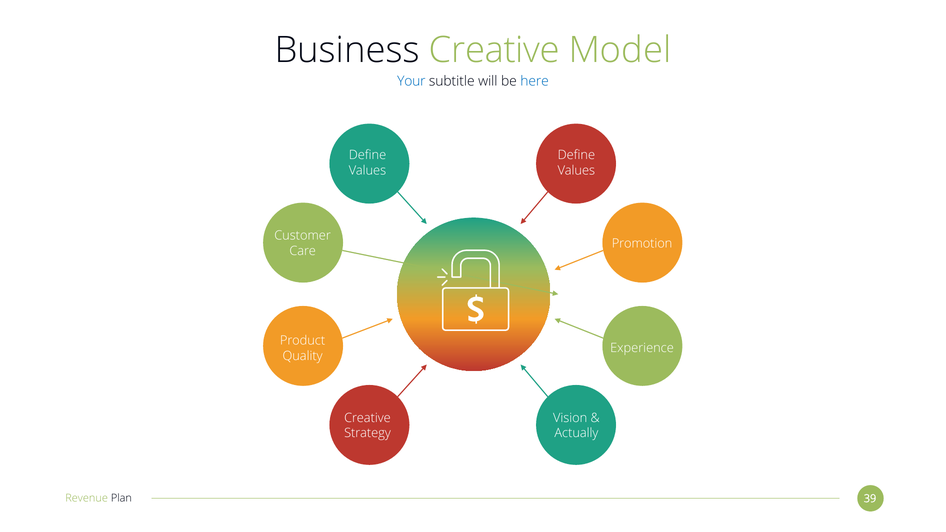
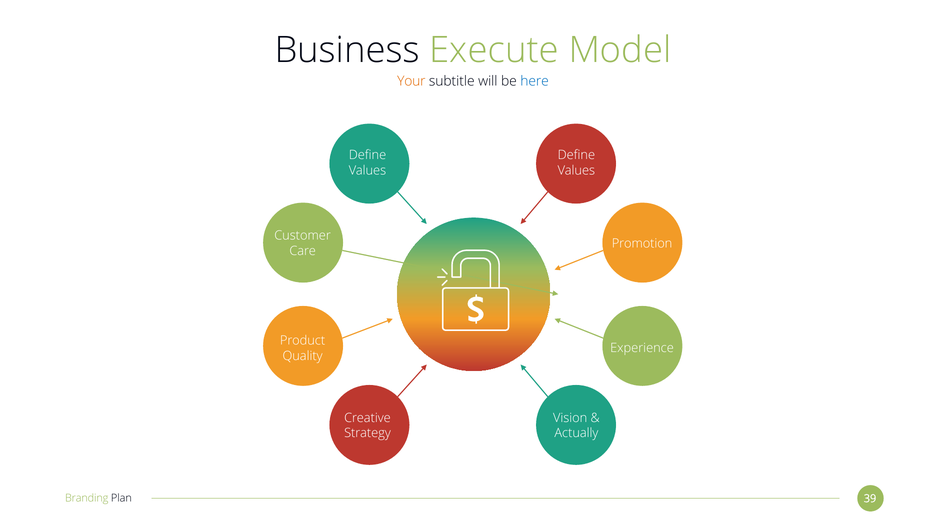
Business Creative: Creative -> Execute
Your colour: blue -> orange
Revenue: Revenue -> Branding
